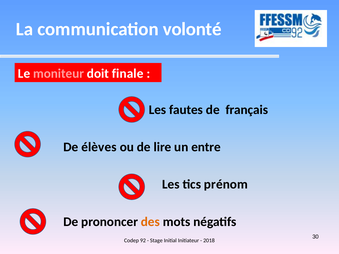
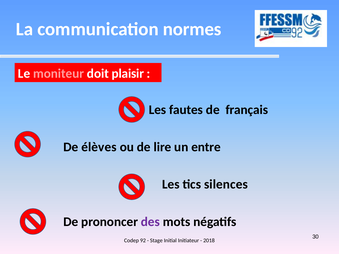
volonté: volonté -> normes
finale: finale -> plaisir
prénom: prénom -> silences
des colour: orange -> purple
